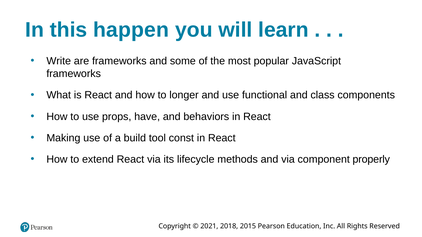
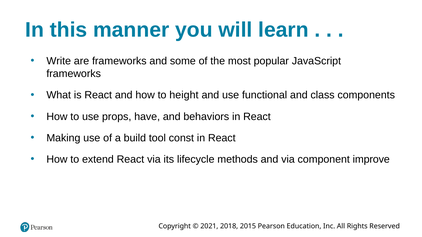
happen: happen -> manner
longer: longer -> height
properly: properly -> improve
